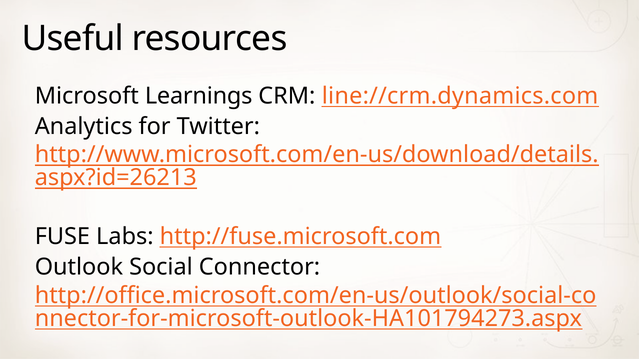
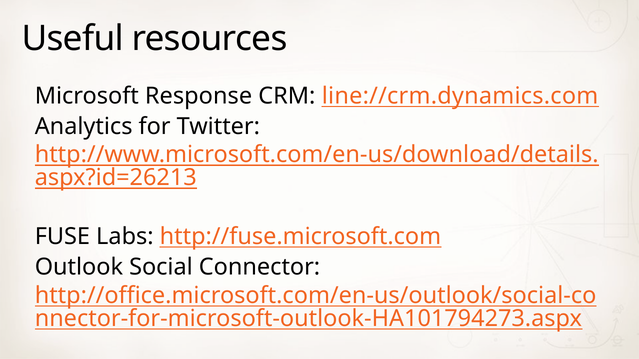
Learnings: Learnings -> Response
